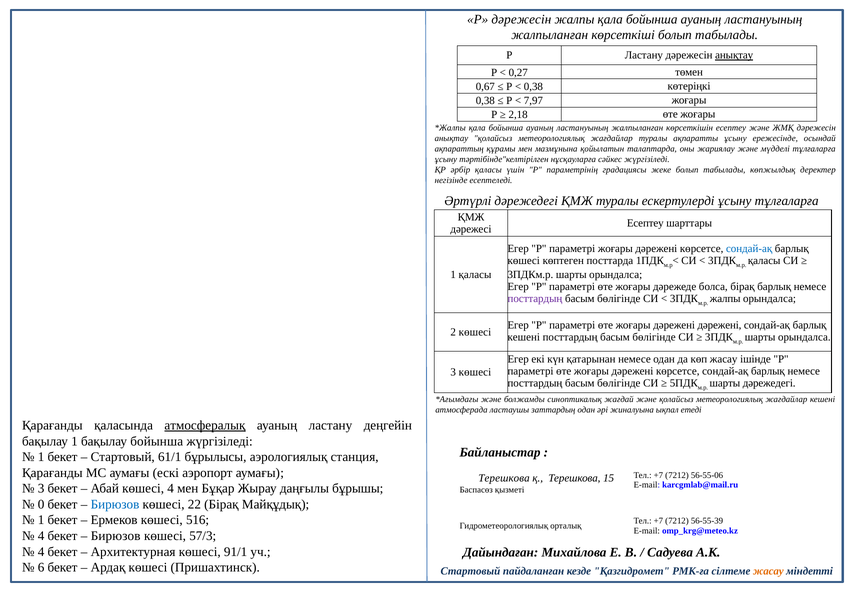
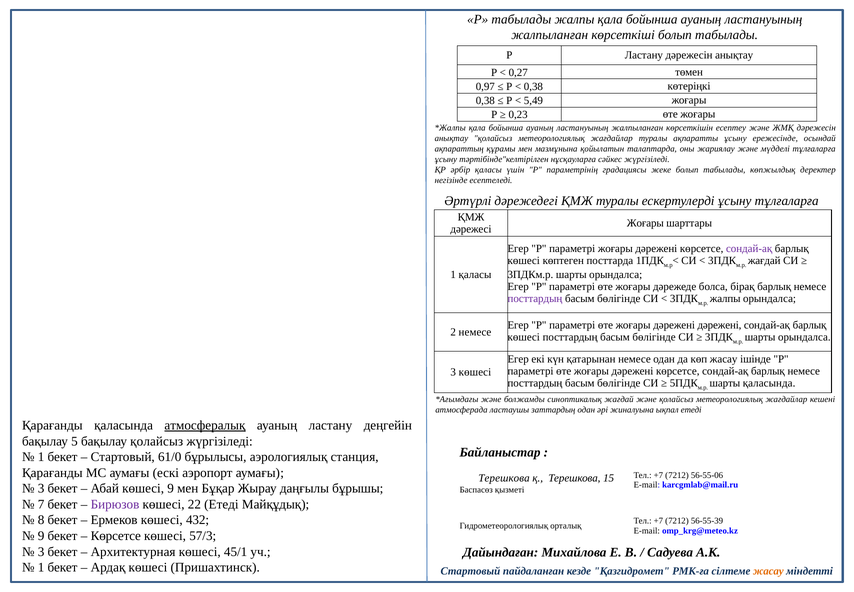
Р дәрежесін: дәрежесін -> табылады
анықтау at (734, 55) underline: present -> none
0,67: 0,67 -> 0,97
7,97: 7,97 -> 5,49
2,18: 2,18 -> 0,23
Есептеу at (645, 223): Есептеу -> Жоғары
сондай-ақ at (749, 248) colour: blue -> purple
қаласы at (764, 261): қаласы -> жағдай
2 көшесі: көшесі -> немесе
кешені at (524, 337): кешені -> көшесі
шарты дәрежедегі: дәрежедегі -> қаласында
бақылау 1: 1 -> 5
бақылау бойынша: бойынша -> қолайсыз
61/1: 61/1 -> 61/0
көшесі 4: 4 -> 9
0: 0 -> 7
Бирюзов at (115, 504) colour: blue -> purple
22 Бірақ: Бірақ -> Етеді
1 at (41, 519): 1 -> 8
516: 516 -> 432
4 at (41, 535): 4 -> 9
Бирюзов at (116, 535): Бирюзов -> Көрсетсе
4 at (41, 551): 4 -> 3
91/1: 91/1 -> 45/1
6 at (41, 567): 6 -> 1
